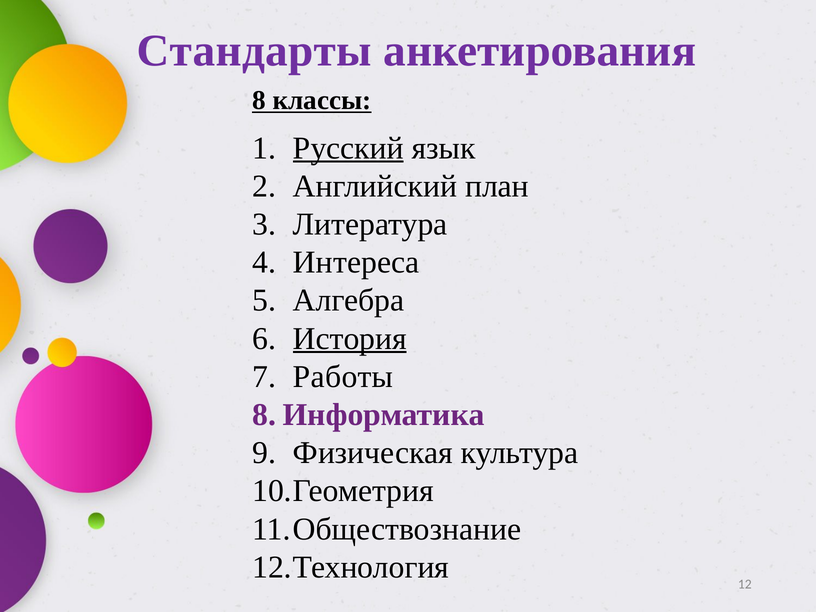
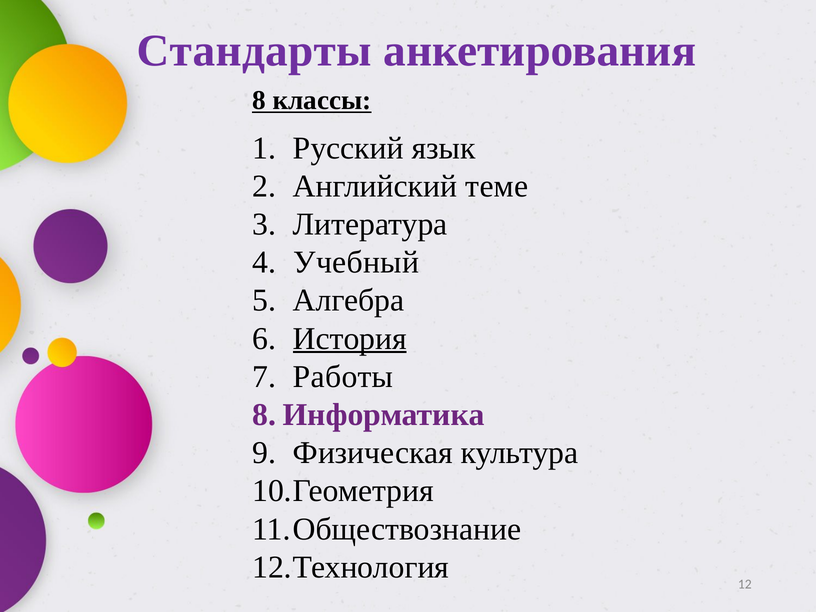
Русский underline: present -> none
план: план -> теме
Интереса: Интереса -> Учебный
